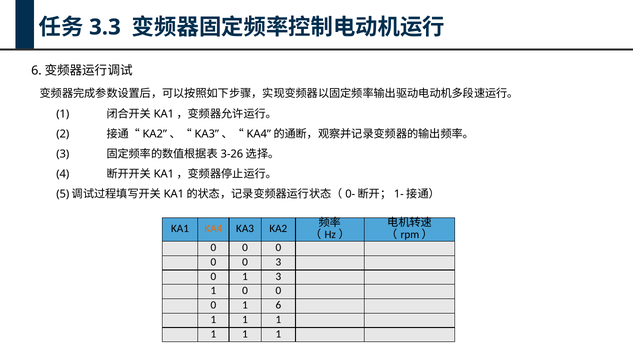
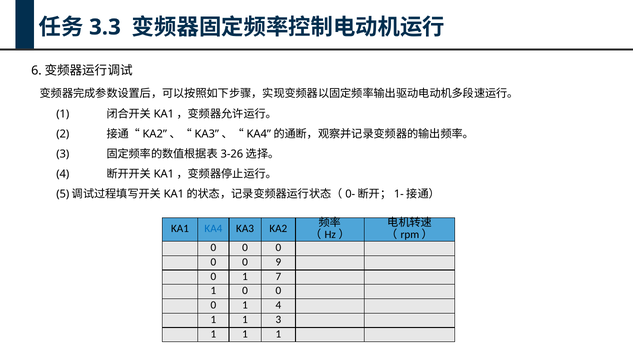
KA4 colour: orange -> blue
0 3: 3 -> 9
1 3: 3 -> 7
1 6: 6 -> 4
1 at (278, 320): 1 -> 3
